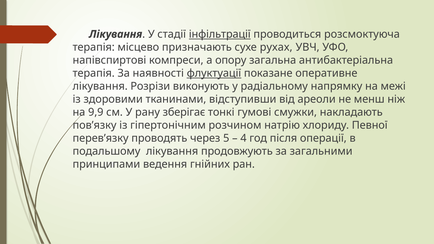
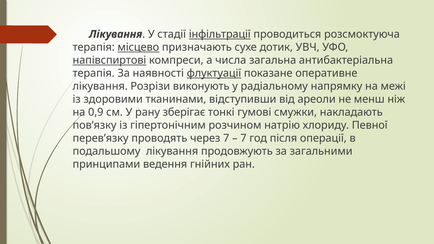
місцево underline: none -> present
рухах: рухах -> дотик
напівспиртові underline: none -> present
опору: опору -> числа
9,9: 9,9 -> 0,9
через 5: 5 -> 7
4 at (243, 138): 4 -> 7
